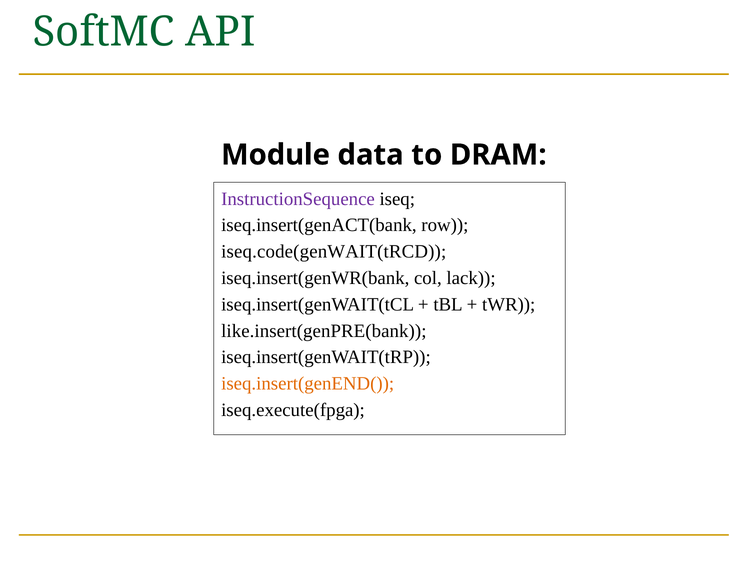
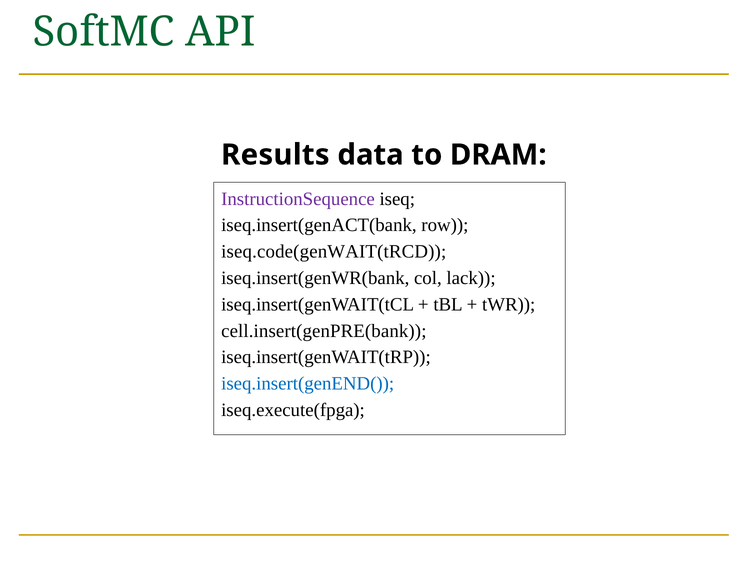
Module: Module -> Results
like.insert(genPRE(bank: like.insert(genPRE(bank -> cell.insert(genPRE(bank
iseq.insert(genEND( colour: orange -> blue
